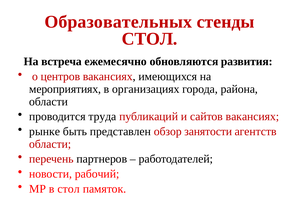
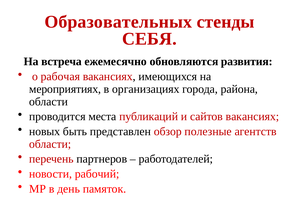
СТОЛ at (150, 39): СТОЛ -> СЕБЯ
центров: центров -> рабочая
труда: труда -> места
рынке: рынке -> новых
занятости: занятости -> полезные
в стол: стол -> день
